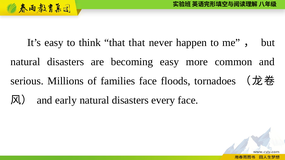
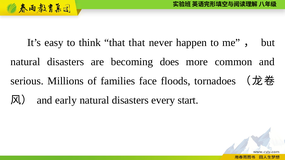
becoming easy: easy -> does
every face: face -> start
